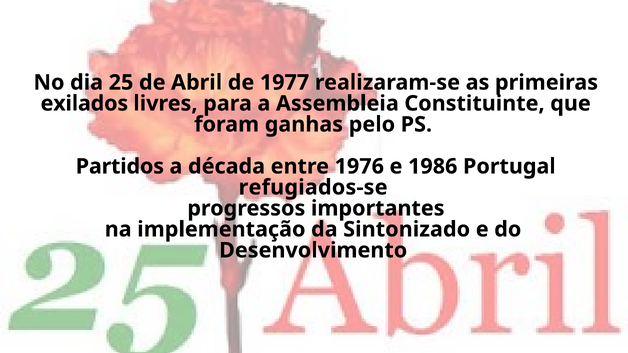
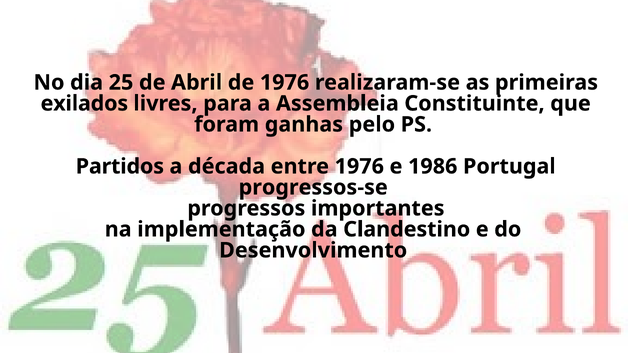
de 1977: 1977 -> 1976
refugiados-se: refugiados-se -> progressos-se
Sintonizado: Sintonizado -> Clandestino
